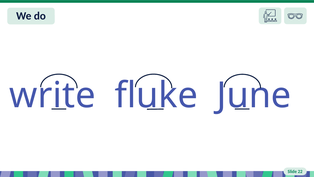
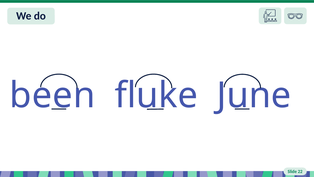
write: write -> been
